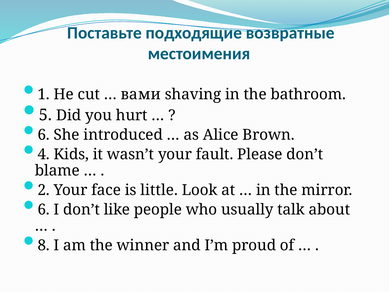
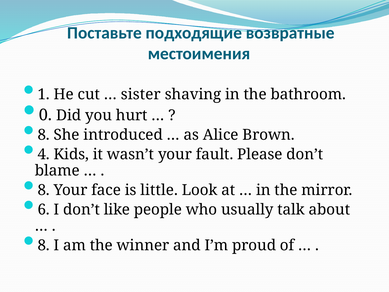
вами: вами -> sister
5: 5 -> 0
6 at (44, 135): 6 -> 8
2 at (44, 190): 2 -> 8
